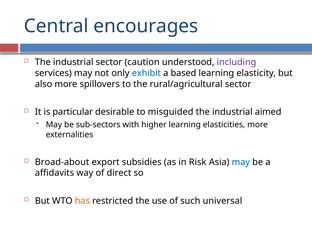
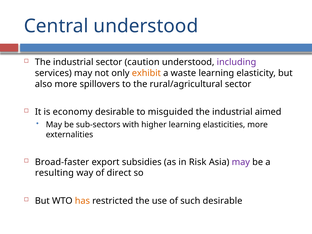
Central encourages: encourages -> understood
exhibit colour: blue -> orange
based: based -> waste
particular: particular -> economy
Broad-about: Broad-about -> Broad-faster
may at (241, 162) colour: blue -> purple
affidavits: affidavits -> resulting
such universal: universal -> desirable
